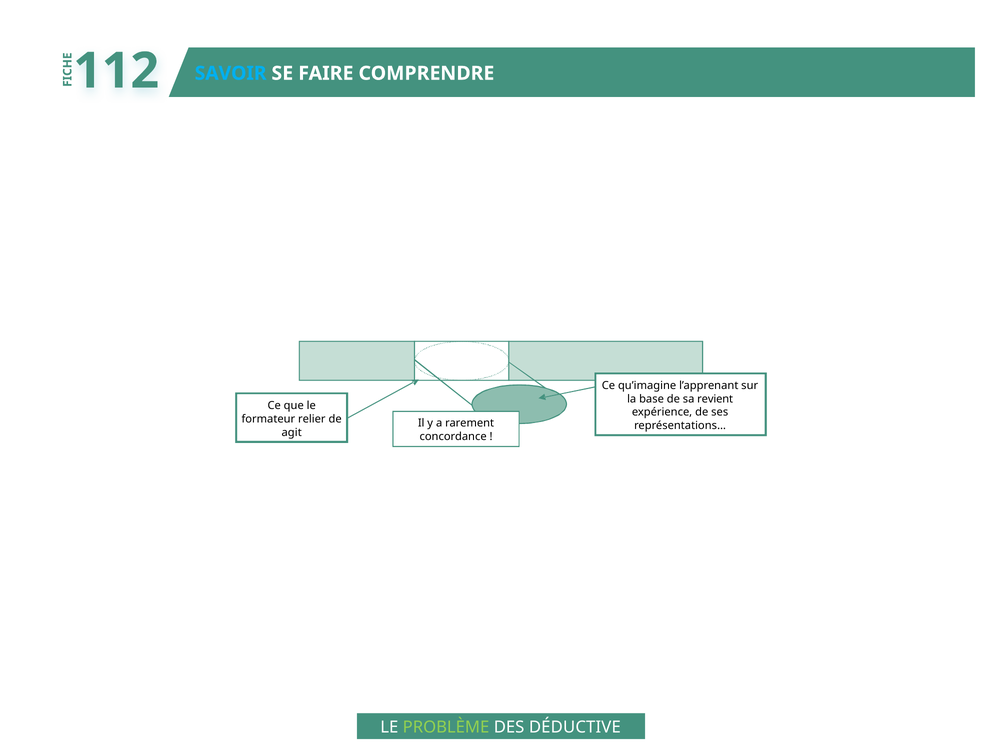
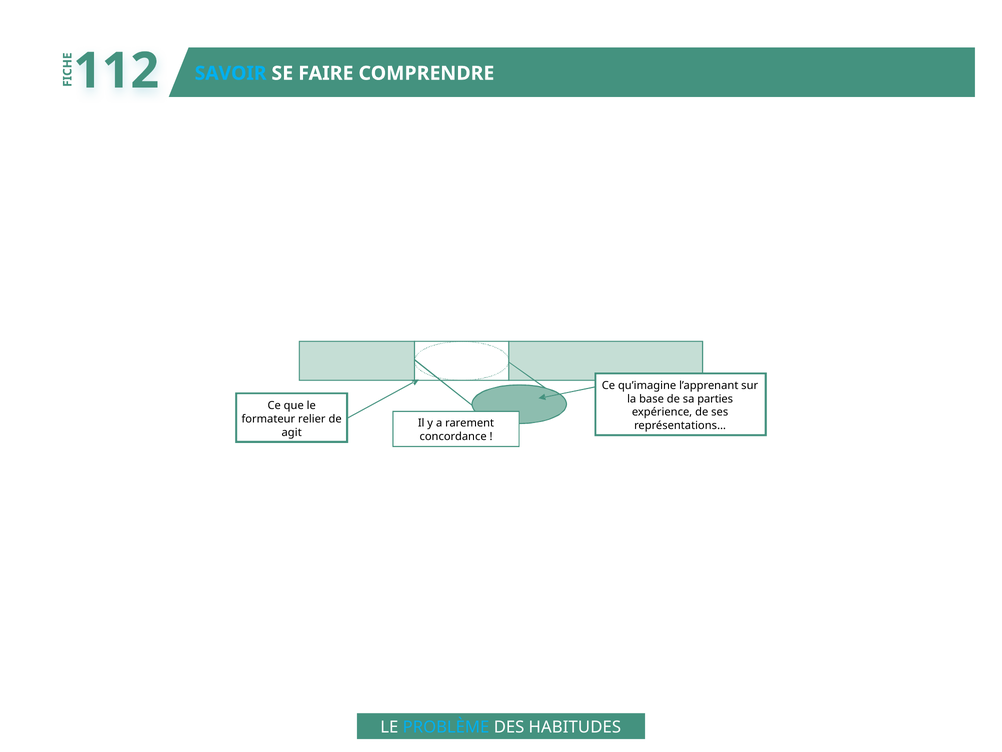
revient: revient -> parties
PROBLÈME colour: light green -> light blue
DÉDUCTIVE: DÉDUCTIVE -> HABITUDES
